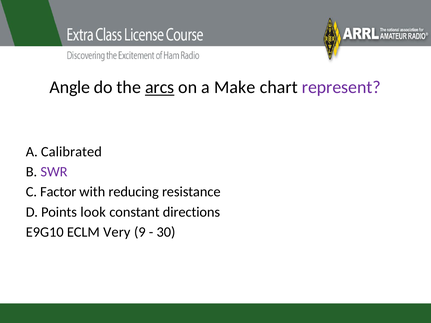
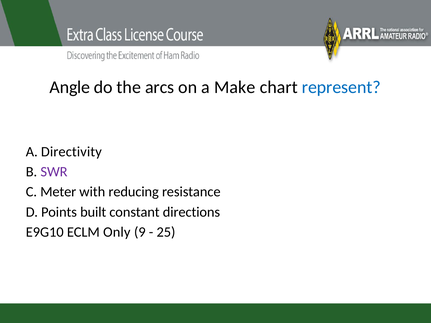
arcs underline: present -> none
represent colour: purple -> blue
Calibrated: Calibrated -> Directivity
Factor: Factor -> Meter
look: look -> built
Very: Very -> Only
30: 30 -> 25
